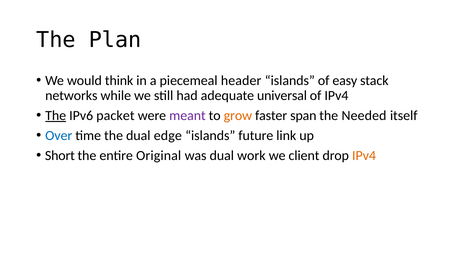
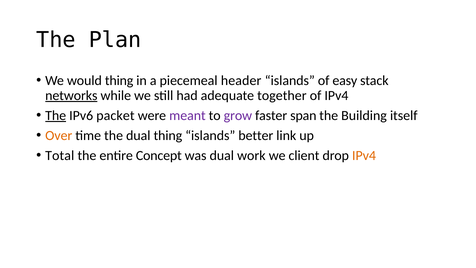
would think: think -> thing
networks underline: none -> present
universal: universal -> together
grow colour: orange -> purple
Needed: Needed -> Building
Over colour: blue -> orange
dual edge: edge -> thing
future: future -> better
Short: Short -> Total
Original: Original -> Concept
